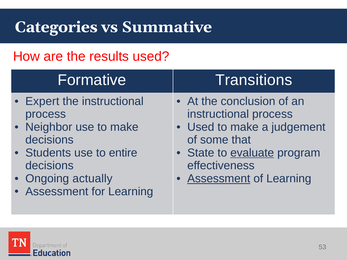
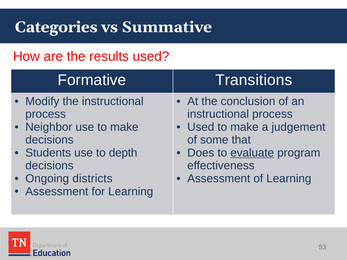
Expert: Expert -> Modify
entire: entire -> depth
State: State -> Does
actually: actually -> districts
Assessment at (219, 179) underline: present -> none
